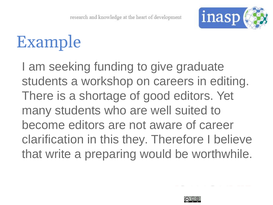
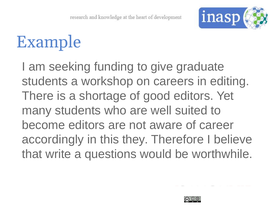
clarification: clarification -> accordingly
preparing: preparing -> questions
